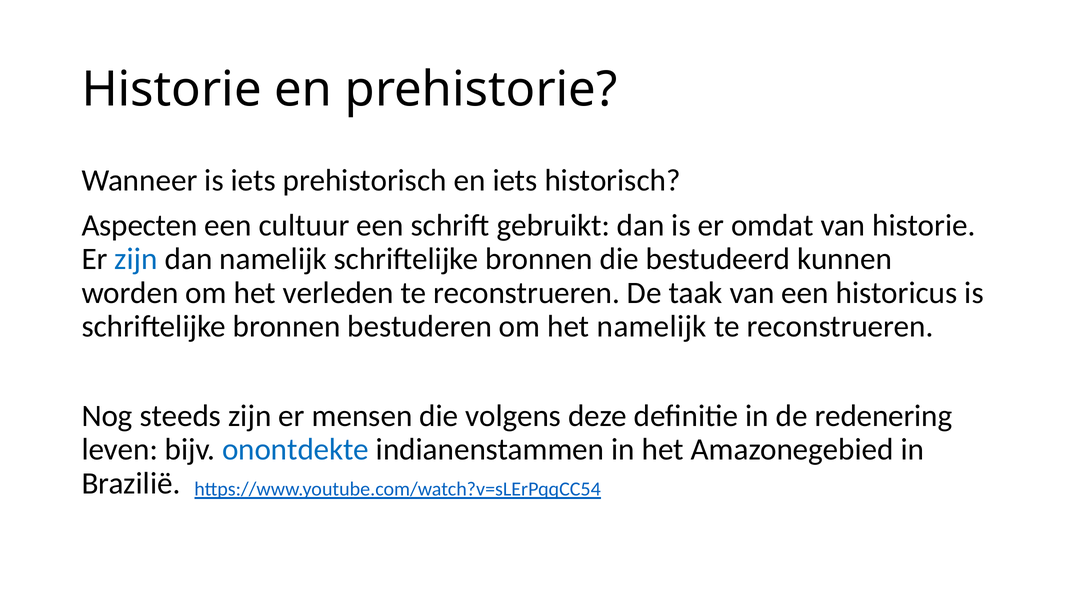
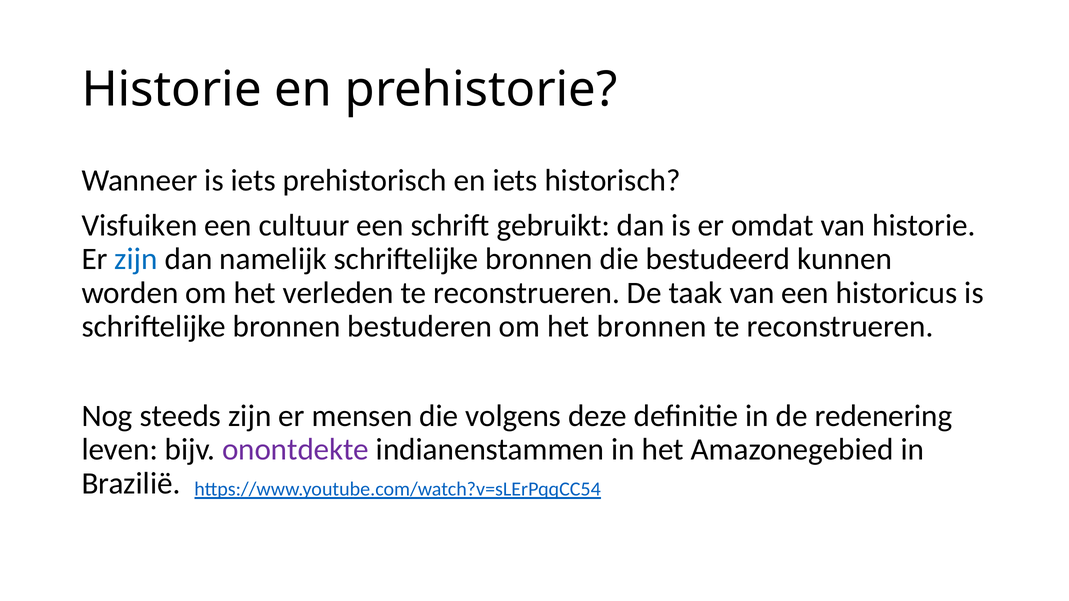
Aspecten: Aspecten -> Visfuiken
het namelijk: namelijk -> bronnen
onontdekte colour: blue -> purple
